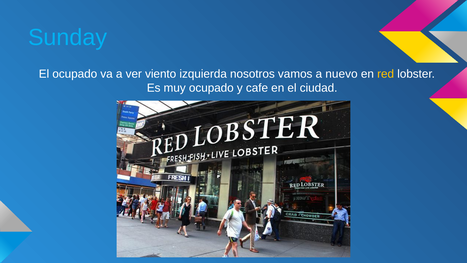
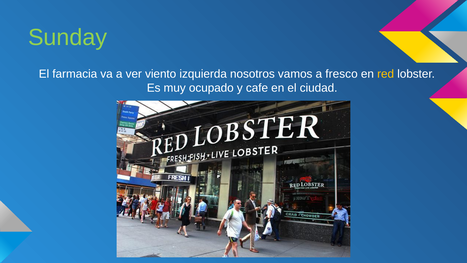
Sunday colour: light blue -> light green
El ocupado: ocupado -> farmacia
nuevo: nuevo -> fresco
